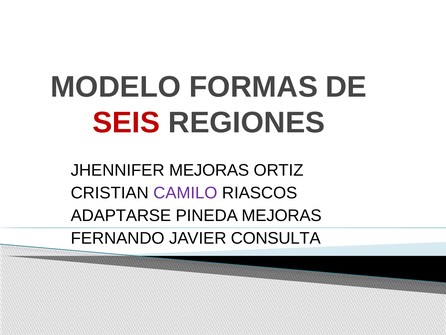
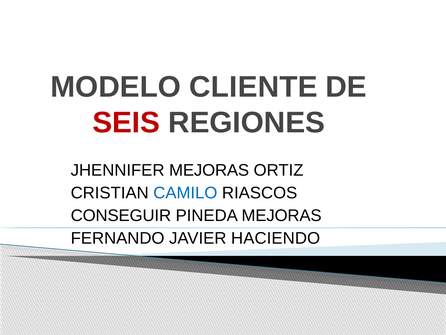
FORMAS: FORMAS -> CLIENTE
CAMILO colour: purple -> blue
ADAPTARSE: ADAPTARSE -> CONSEGUIR
CONSULTA: CONSULTA -> HACIENDO
